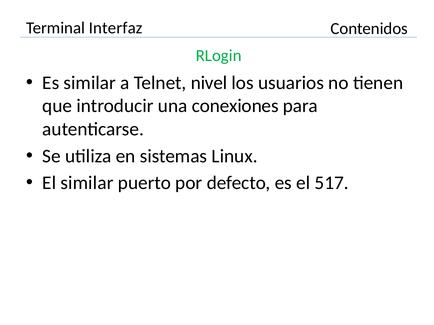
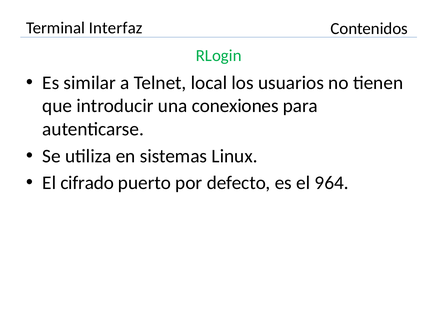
nivel: nivel -> local
El similar: similar -> cifrado
517: 517 -> 964
